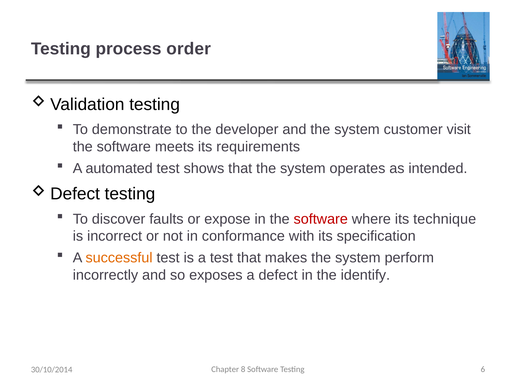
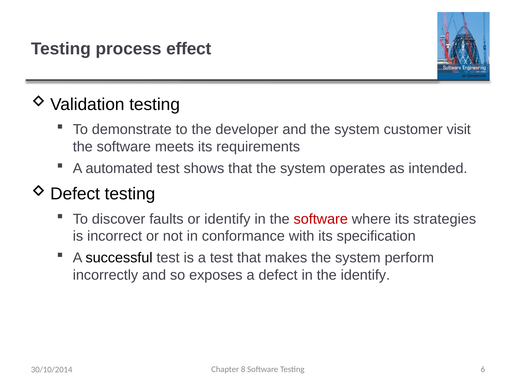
order: order -> effect
or expose: expose -> identify
technique: technique -> strategies
successful colour: orange -> black
